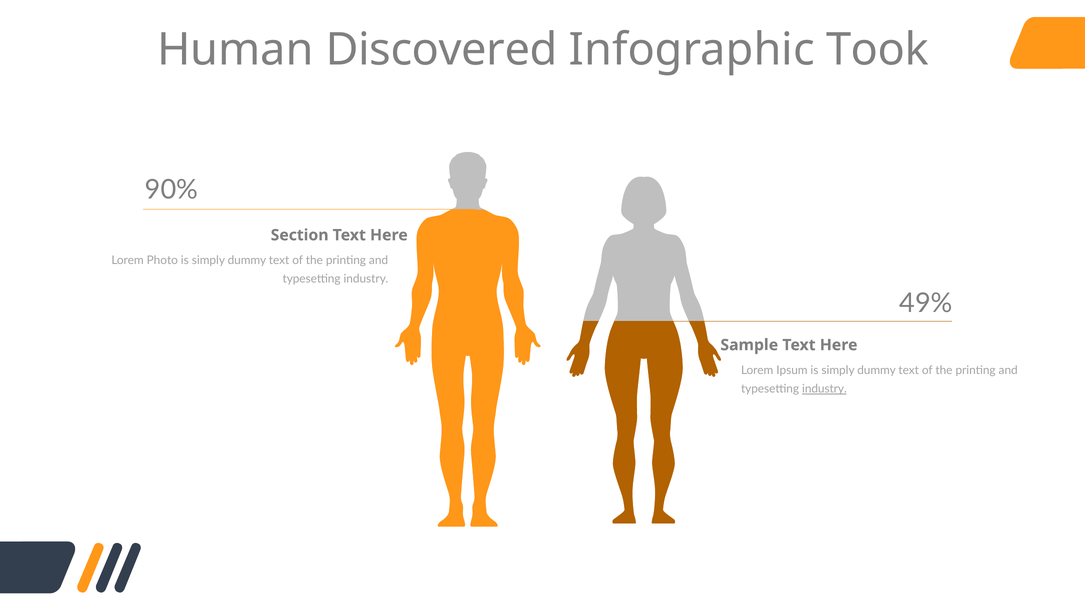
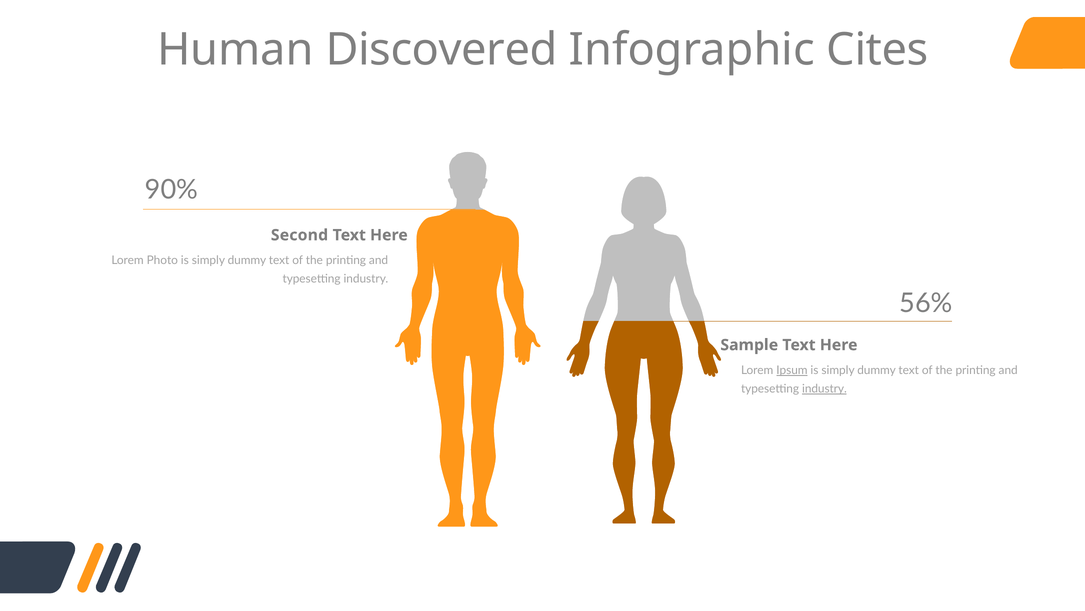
Took: Took -> Cites
Section: Section -> Second
49%: 49% -> 56%
Ipsum underline: none -> present
